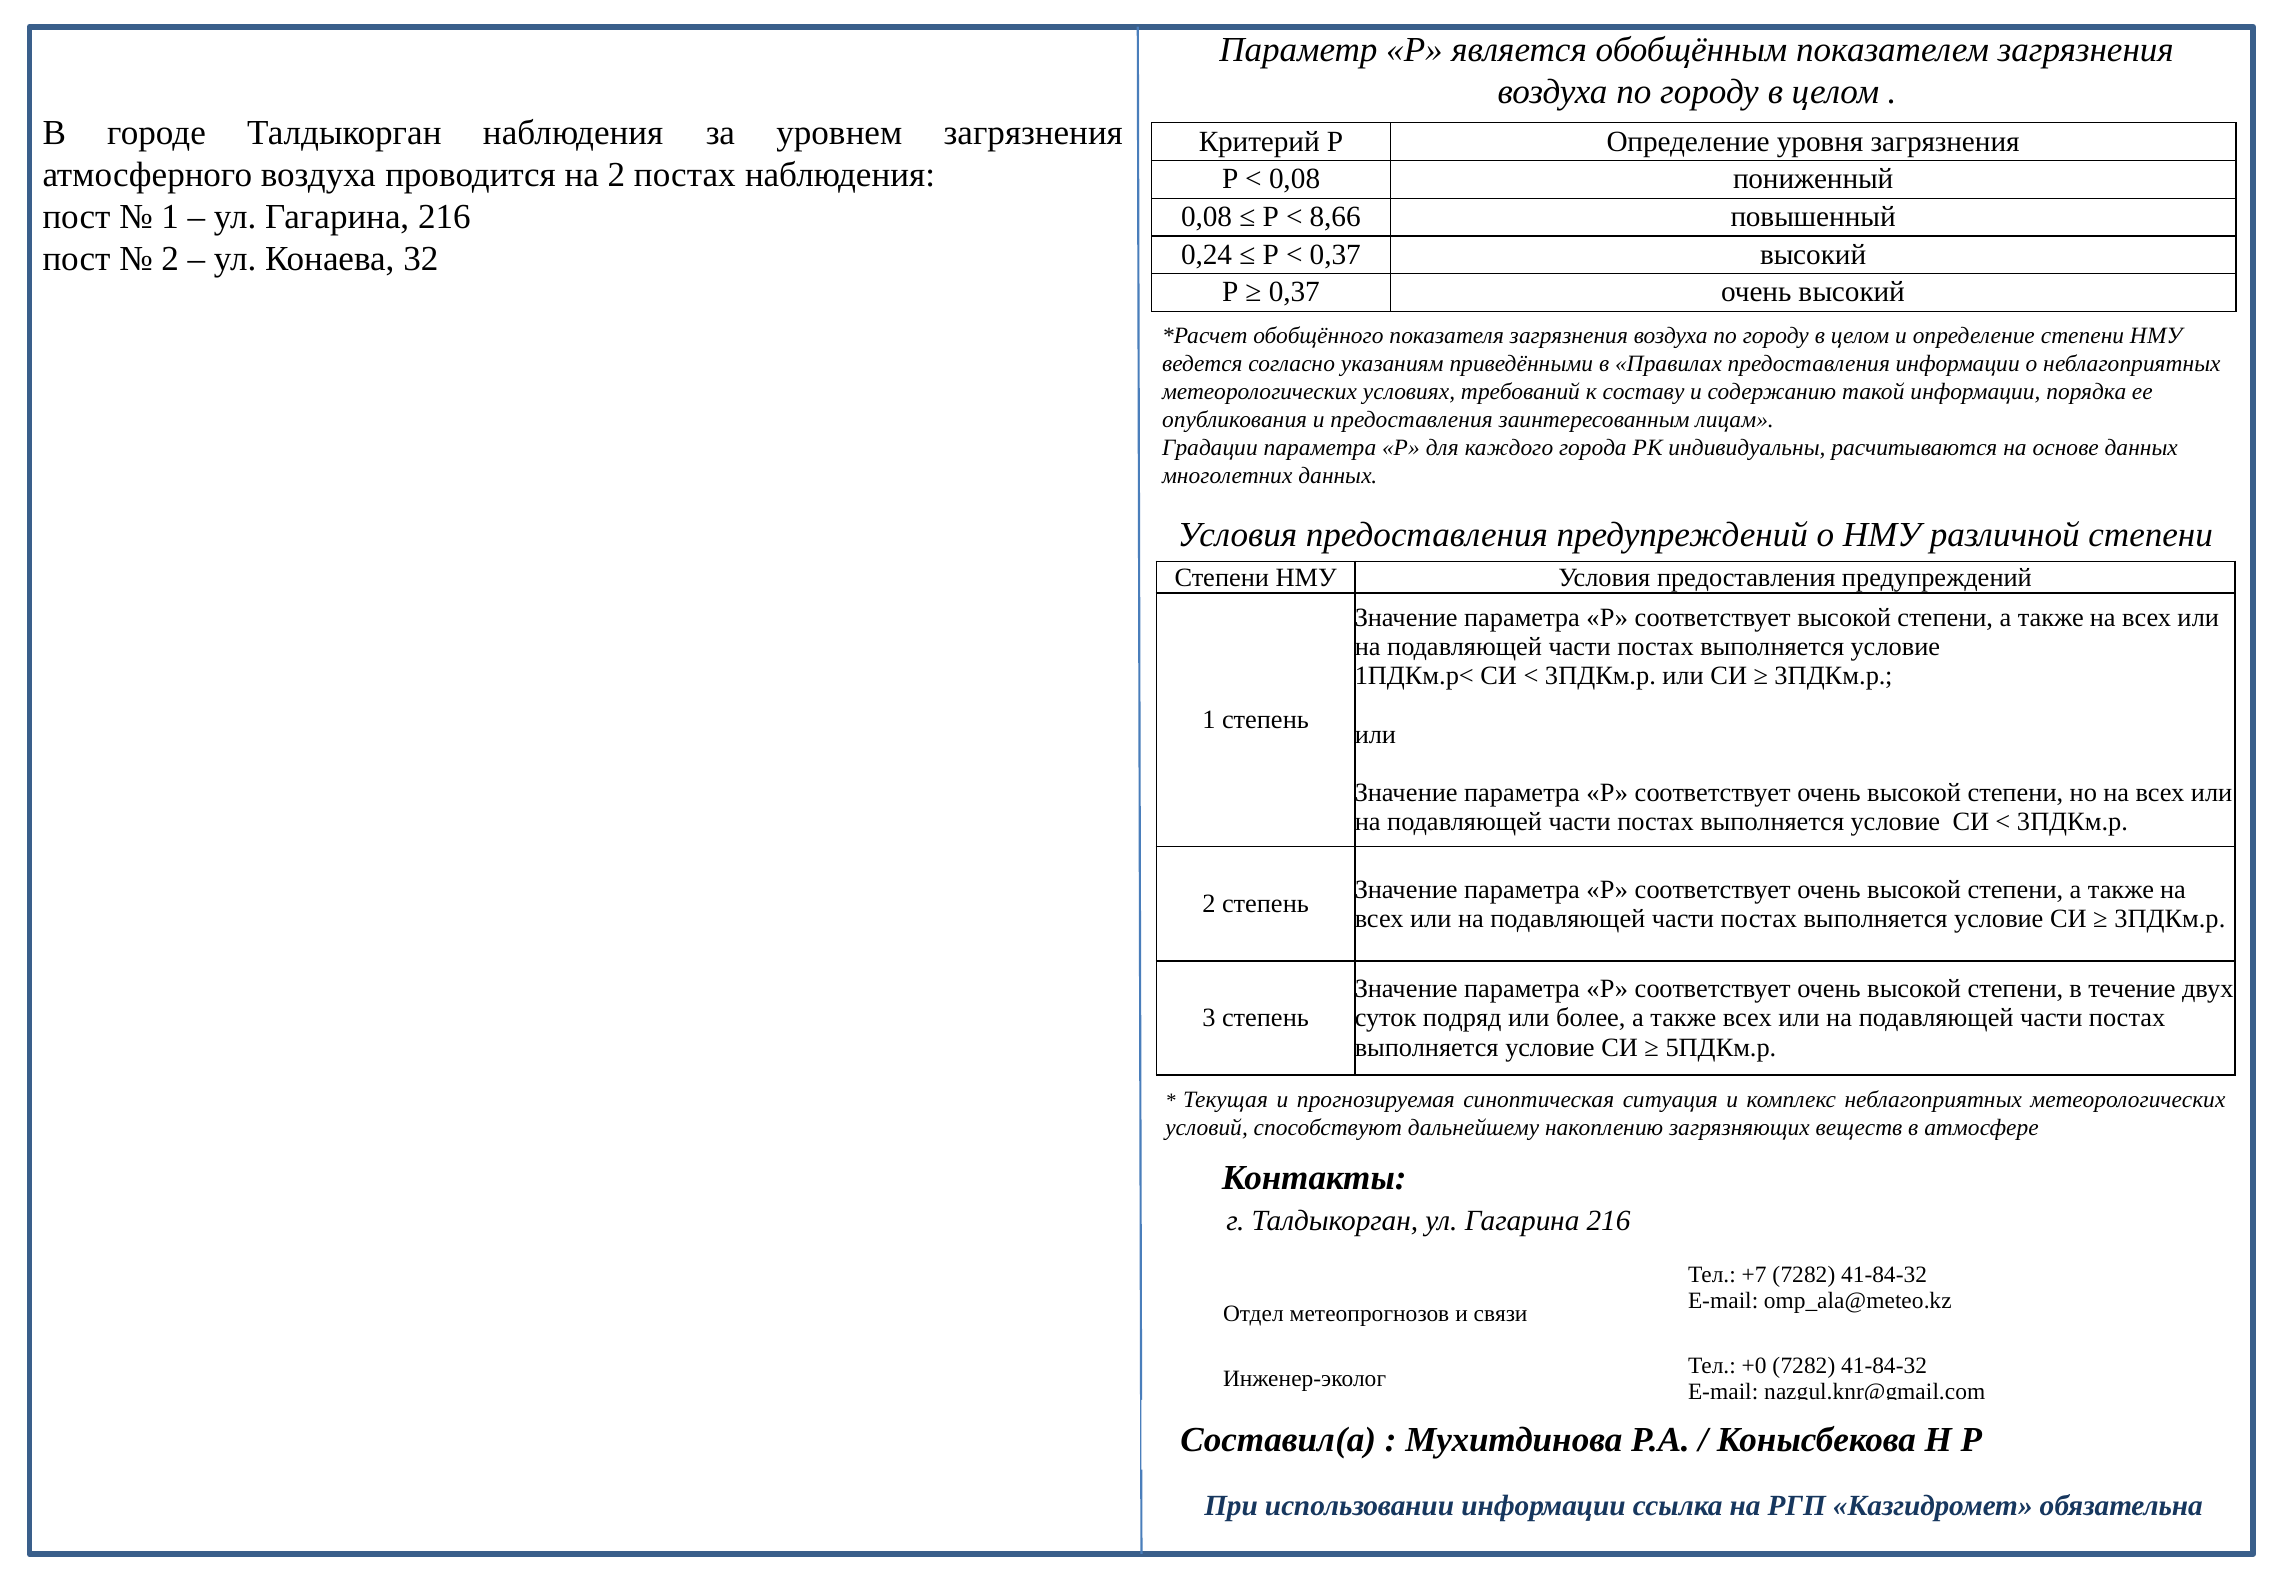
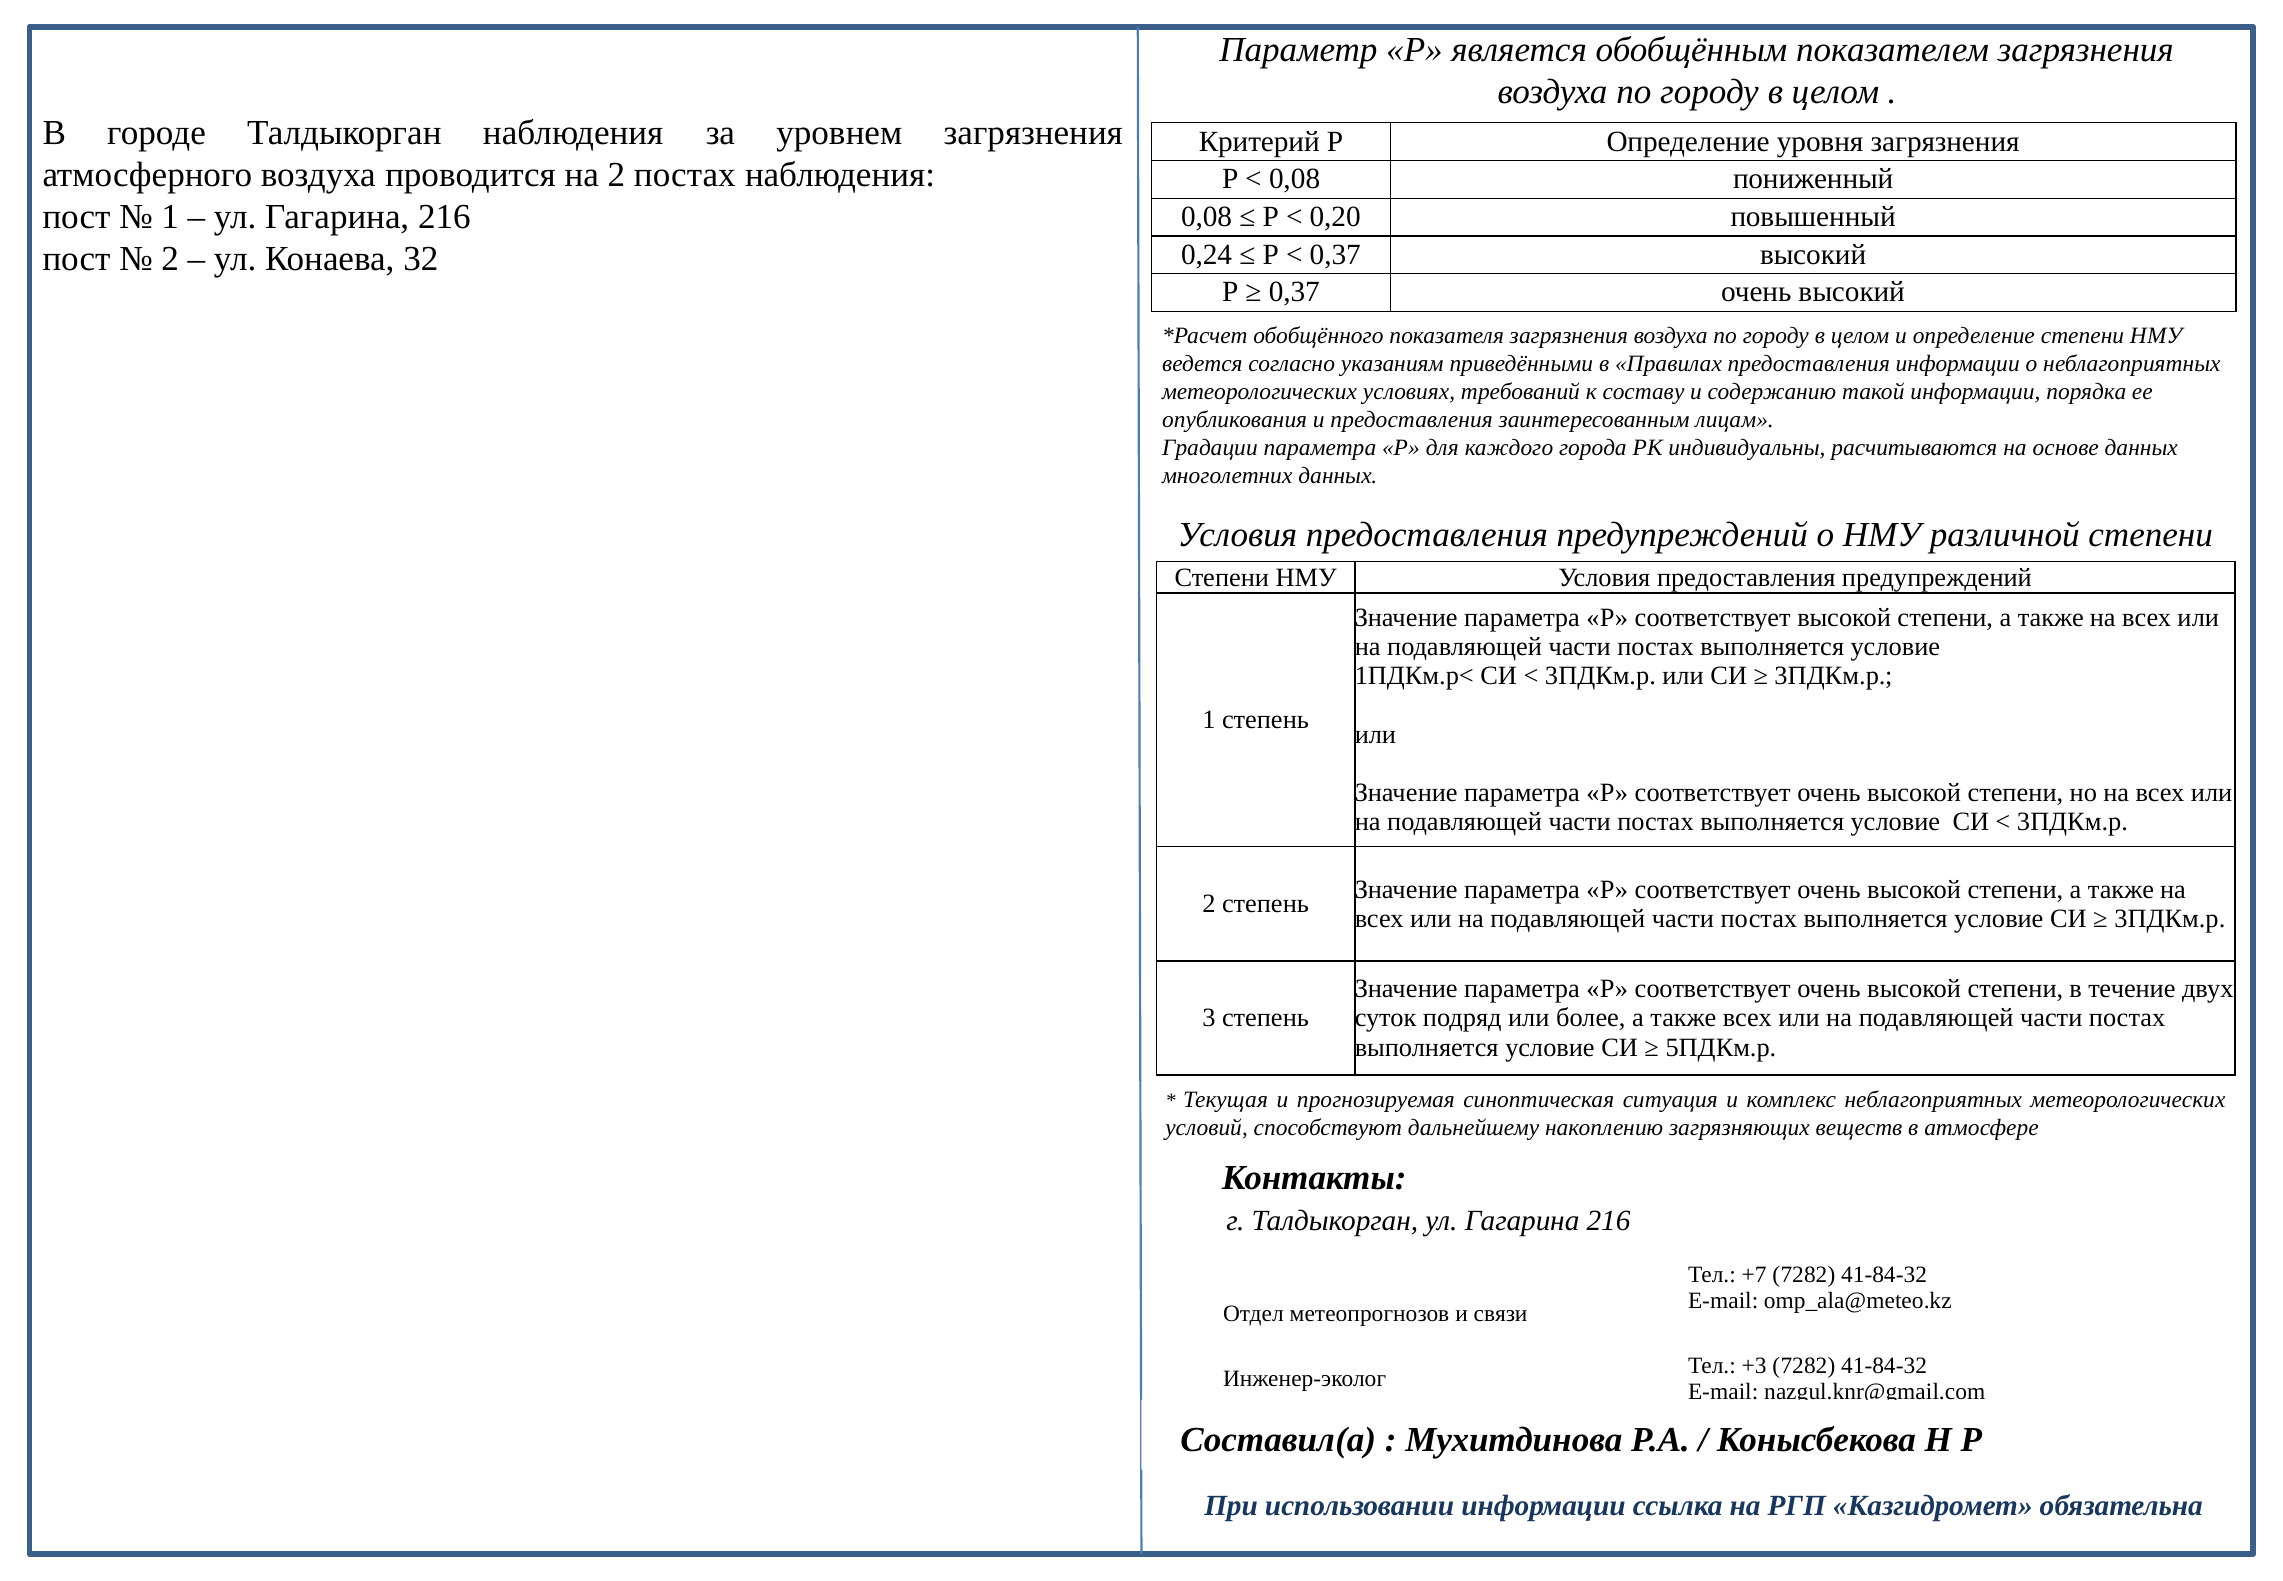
8,66: 8,66 -> 0,20
+0: +0 -> +3
